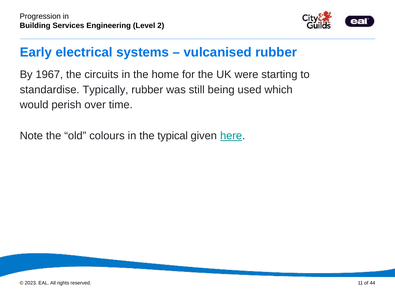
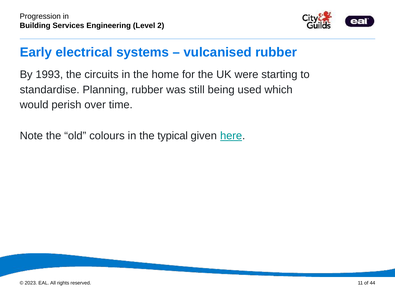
1967: 1967 -> 1993
Typically: Typically -> Planning
